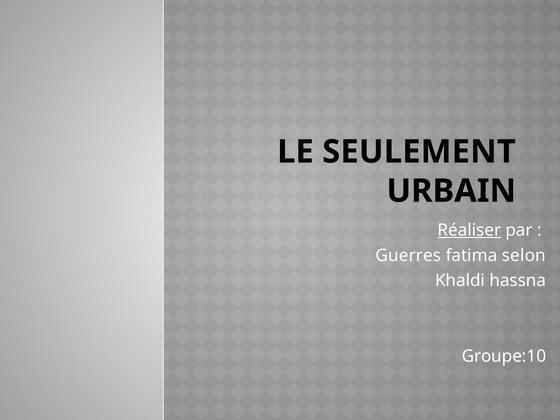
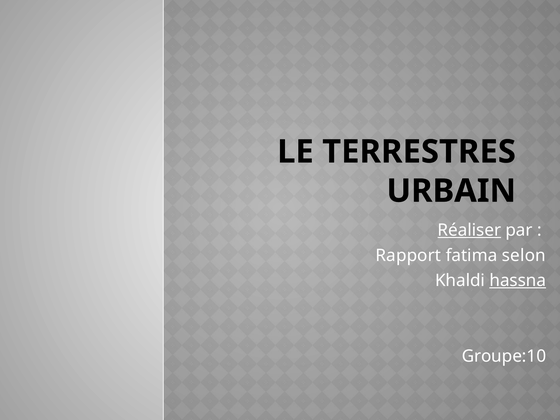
SEULEMENT: SEULEMENT -> TERRESTRES
Guerres: Guerres -> Rapport
hassna underline: none -> present
